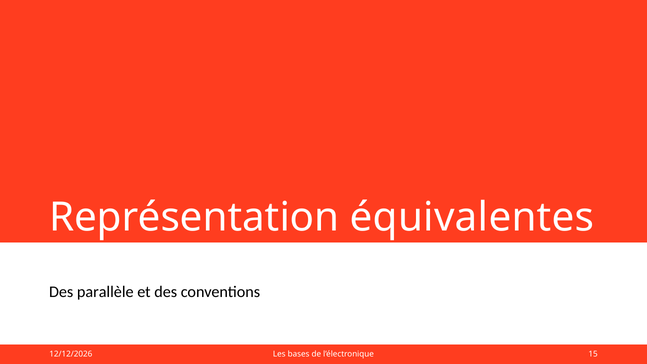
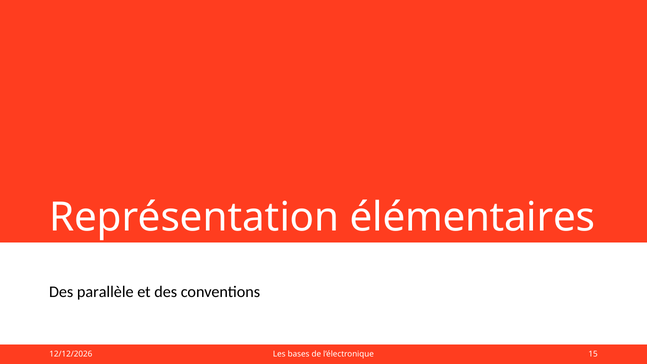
équivalentes: équivalentes -> élémentaires
